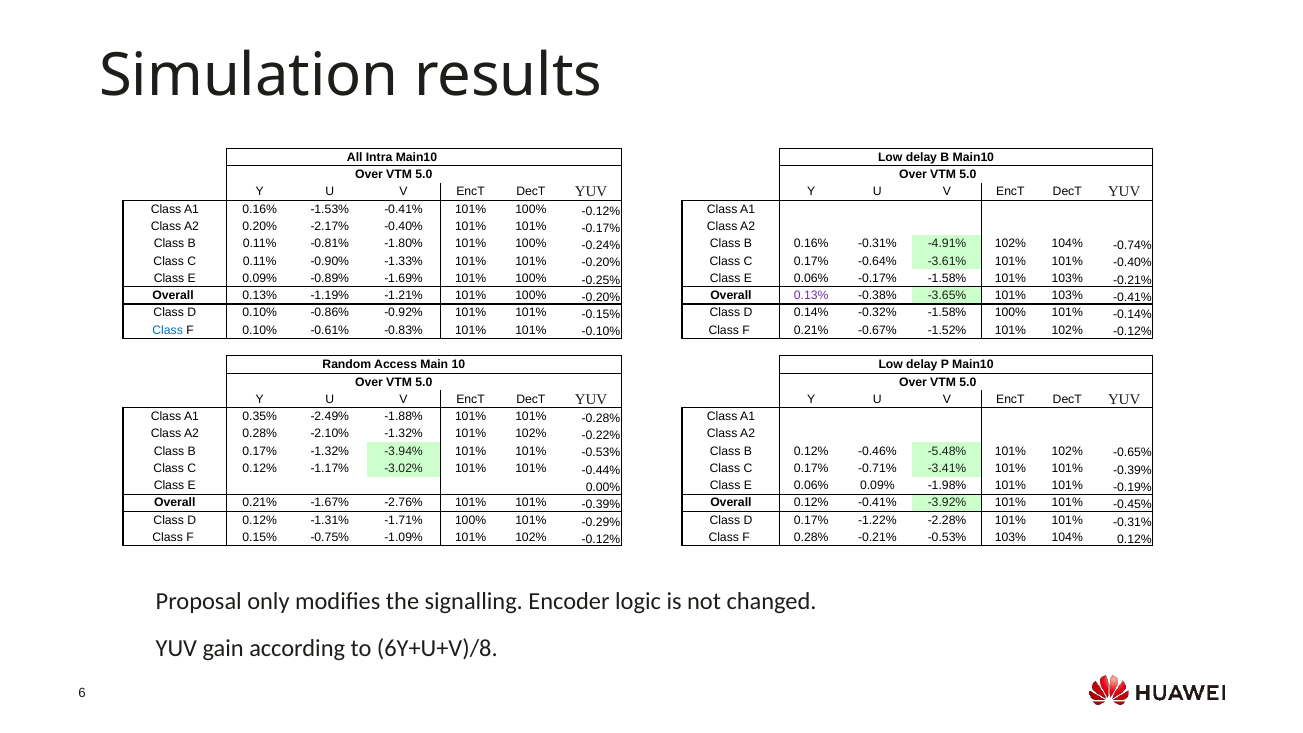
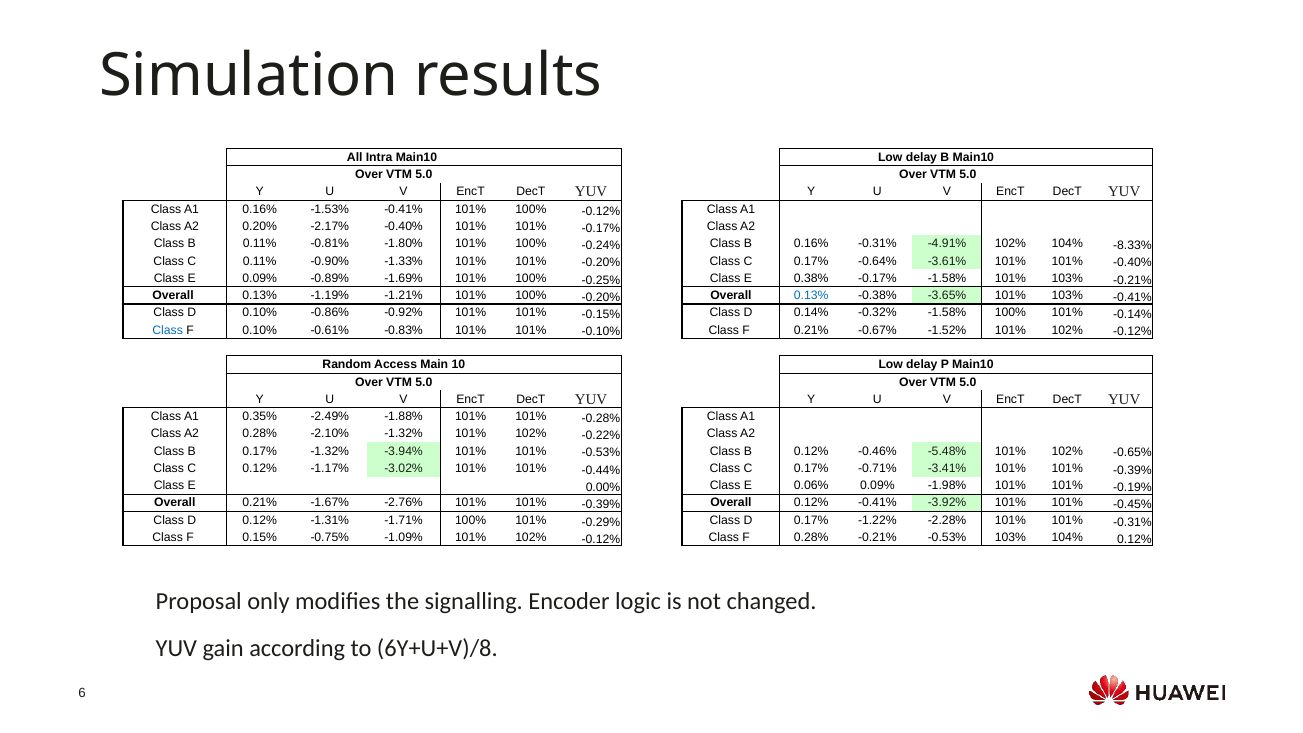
-0.74%: -0.74% -> -8.33%
0.06% at (811, 278): 0.06% -> 0.38%
0.13% at (811, 295) colour: purple -> blue
